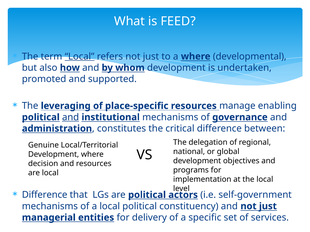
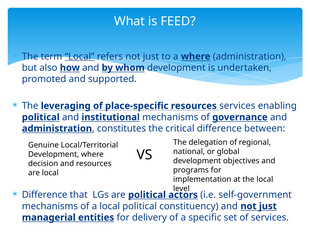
where developmental: developmental -> administration
resources manage: manage -> services
and at (71, 117) underline: present -> none
